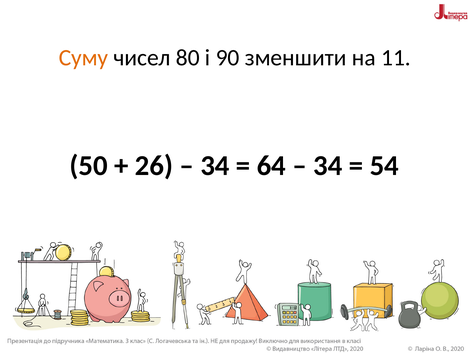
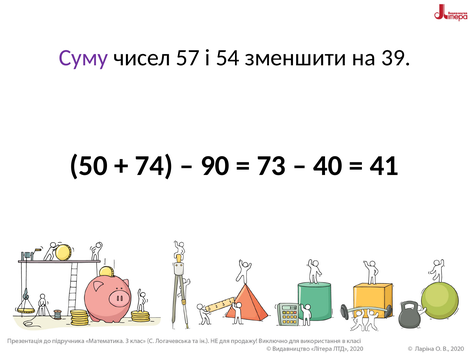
Суму colour: orange -> purple
80: 80 -> 57
90: 90 -> 54
11: 11 -> 39
26: 26 -> 74
34 at (215, 166): 34 -> 90
64: 64 -> 73
34 at (328, 166): 34 -> 40
54: 54 -> 41
